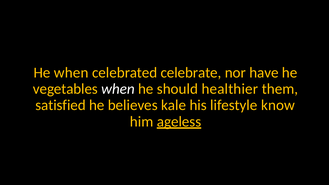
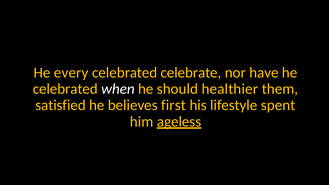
He when: when -> every
vegetables at (65, 89): vegetables -> celebrated
kale: kale -> first
know: know -> spent
